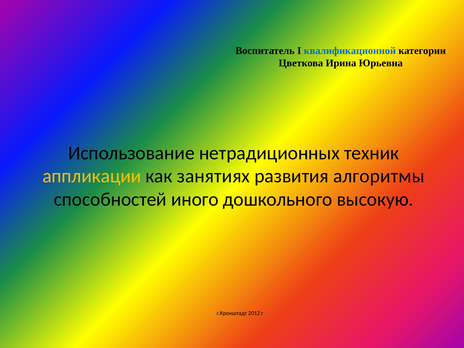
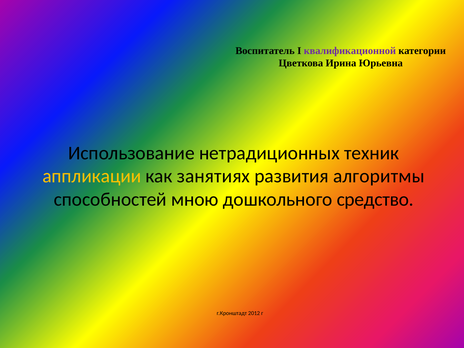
квалификационной colour: blue -> purple
иного: иного -> мною
высокую: высокую -> средство
